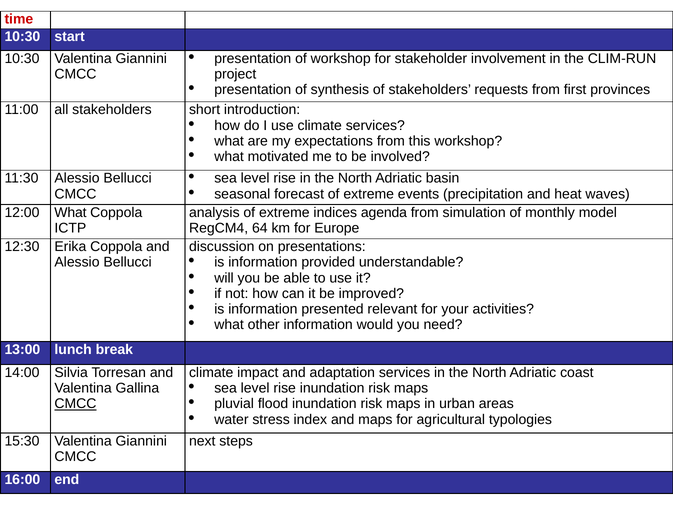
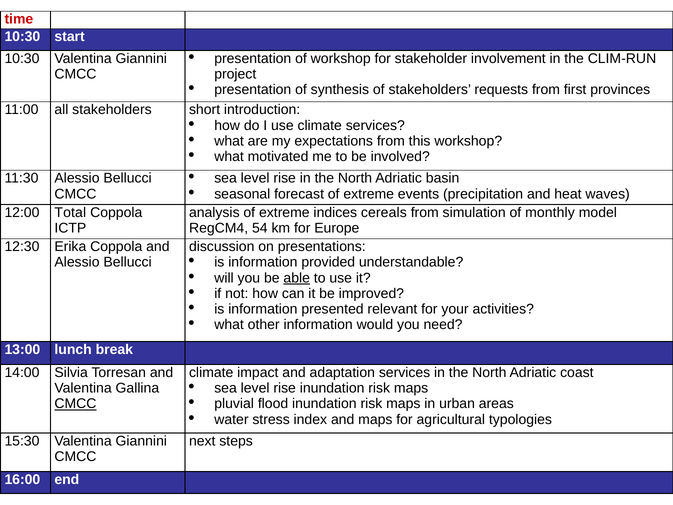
12:00 What: What -> Total
agenda: agenda -> cereals
64: 64 -> 54
able underline: none -> present
